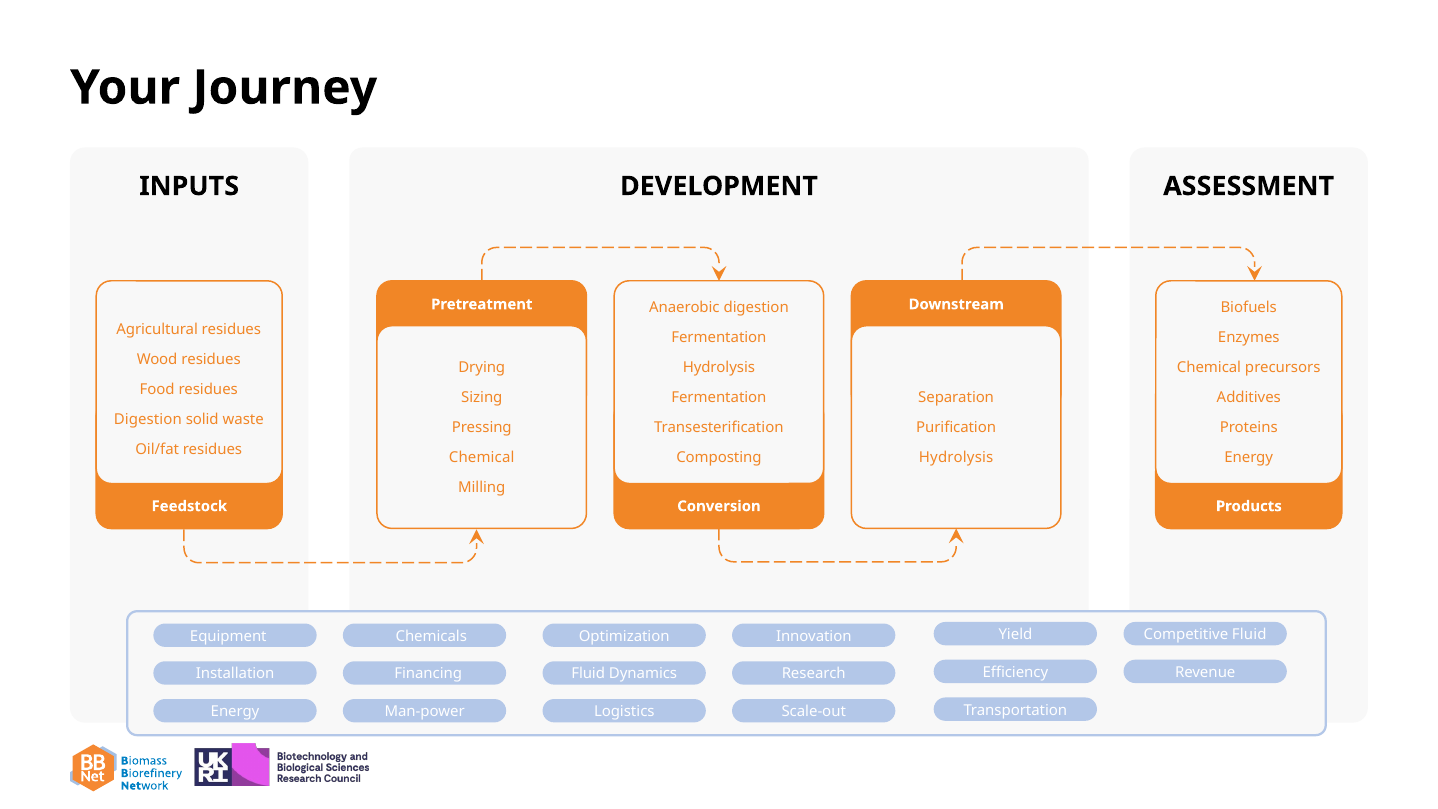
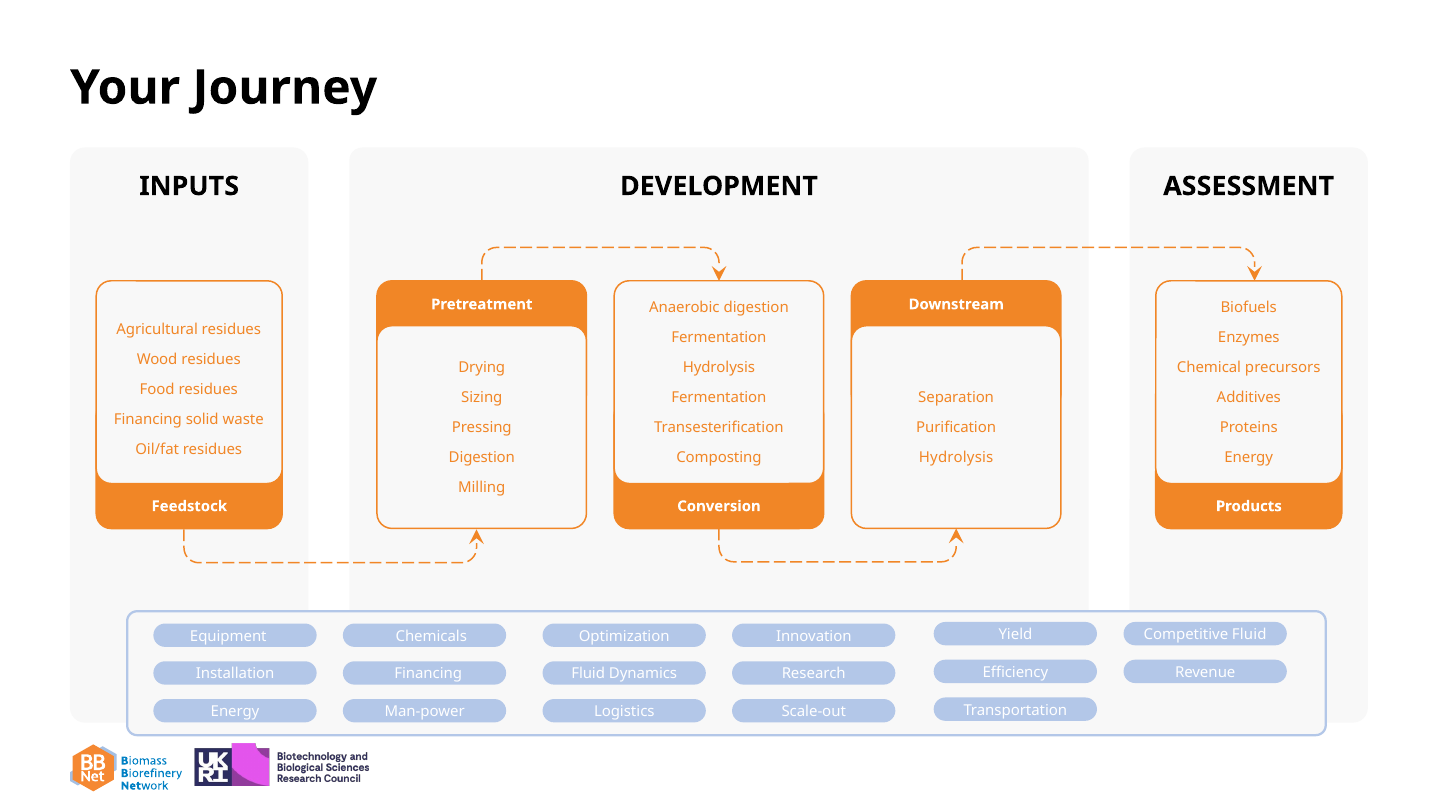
Digestion at (148, 420): Digestion -> Financing
Chemical at (482, 457): Chemical -> Digestion
